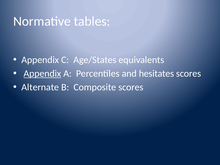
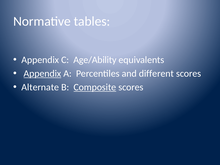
Age/States: Age/States -> Age/Ability
hesitates: hesitates -> different
Composite underline: none -> present
